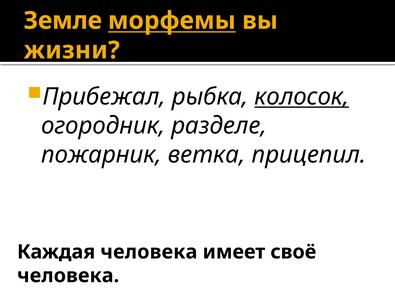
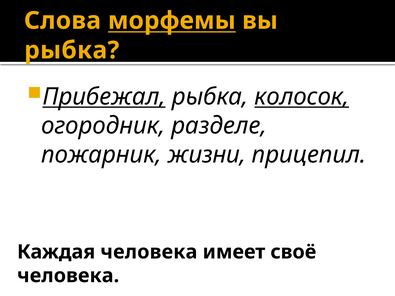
Земле: Земле -> Слова
жизни at (72, 50): жизни -> рыбка
Прибежал underline: none -> present
ветка: ветка -> жизни
